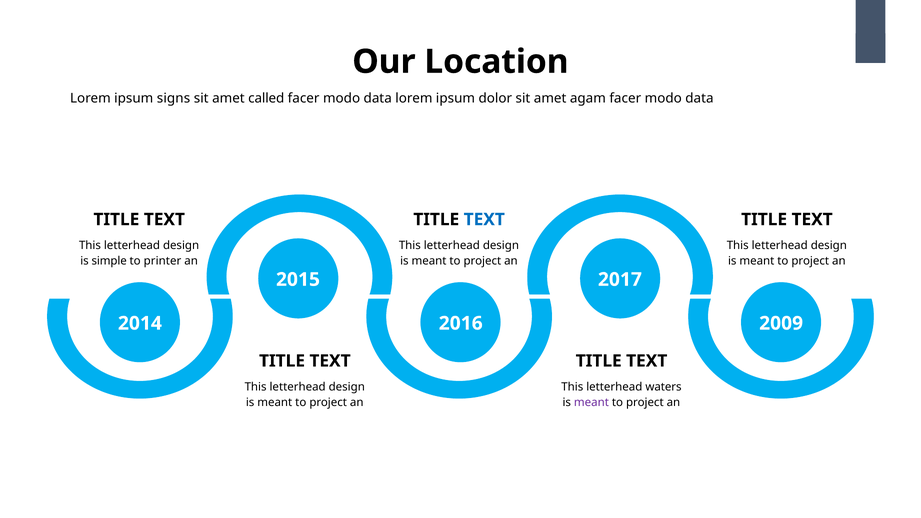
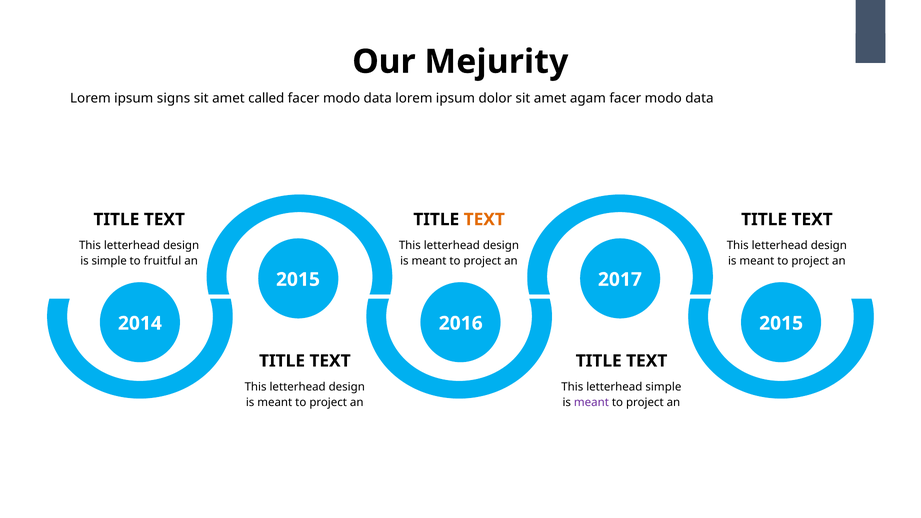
Location: Location -> Mejurity
TEXT at (484, 220) colour: blue -> orange
printer: printer -> fruitful
2009 at (781, 323): 2009 -> 2015
letterhead waters: waters -> simple
